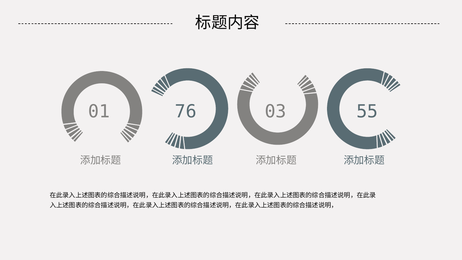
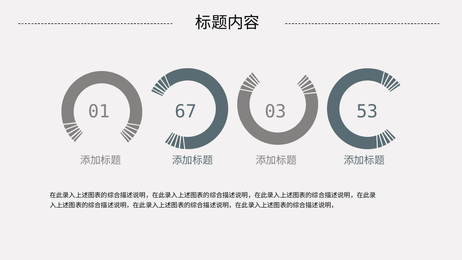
76: 76 -> 67
55: 55 -> 53
